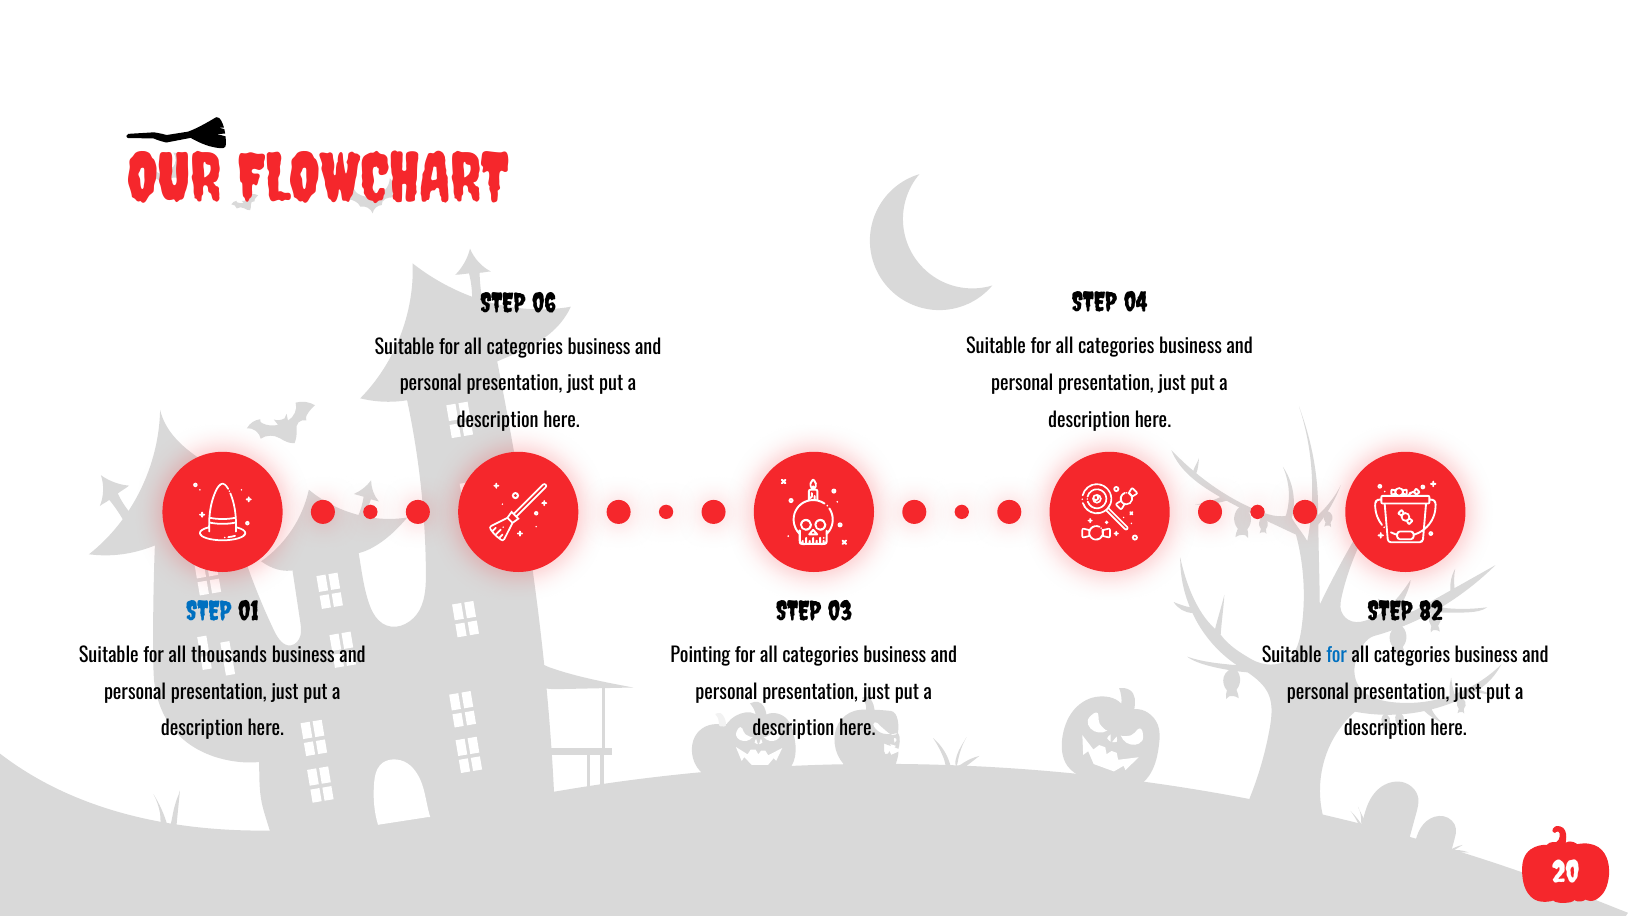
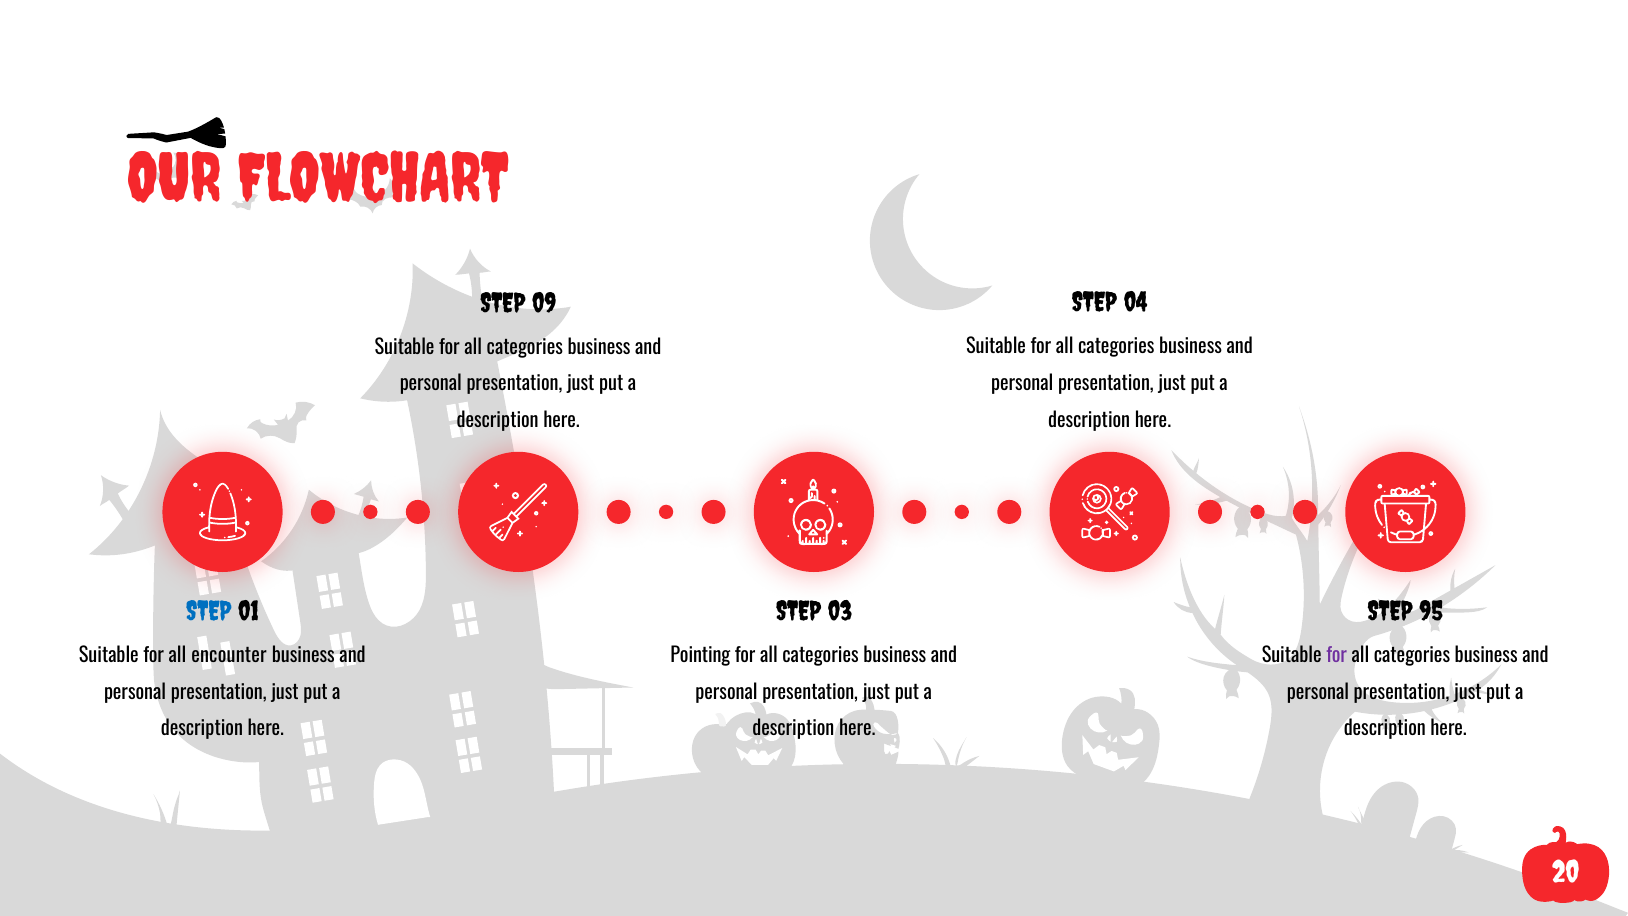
06: 06 -> 09
82: 82 -> 95
thousands: thousands -> encounter
for at (1337, 656) colour: blue -> purple
